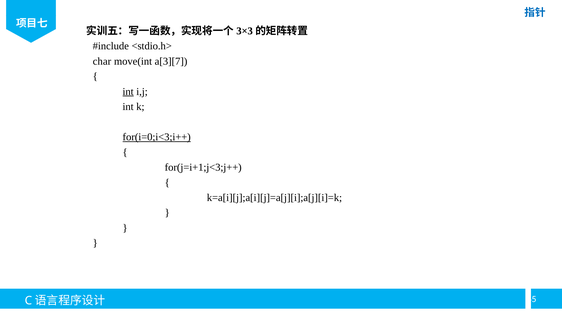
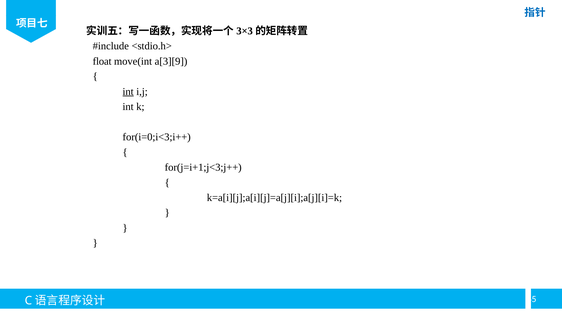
char: char -> float
a[3][7: a[3][7 -> a[3][9
for(i=0;i<3;i++ underline: present -> none
